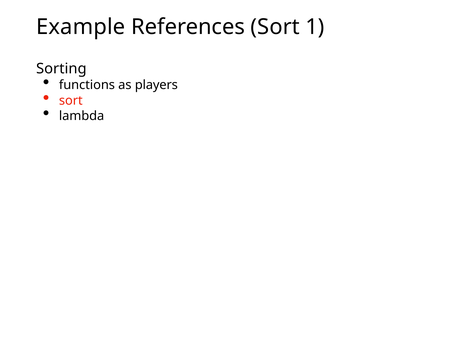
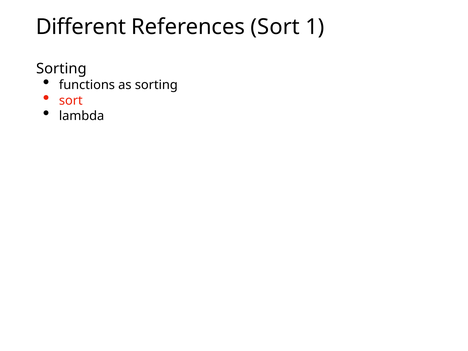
Example: Example -> Different
as players: players -> sorting
